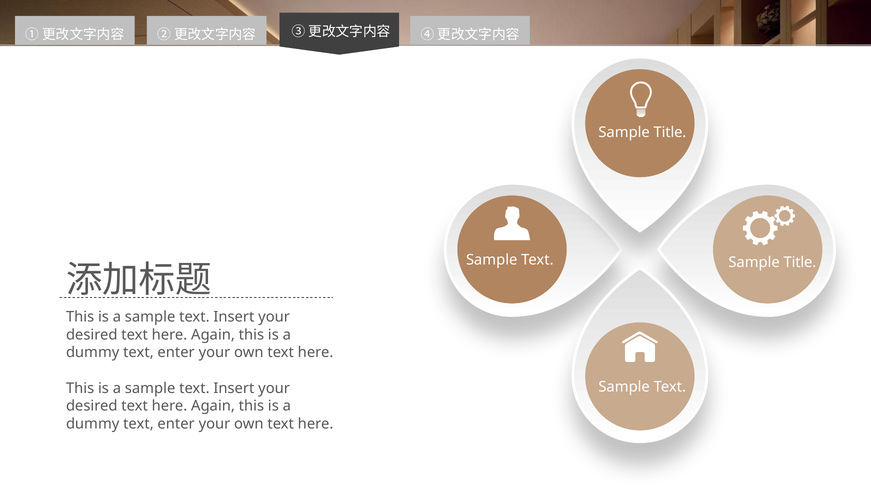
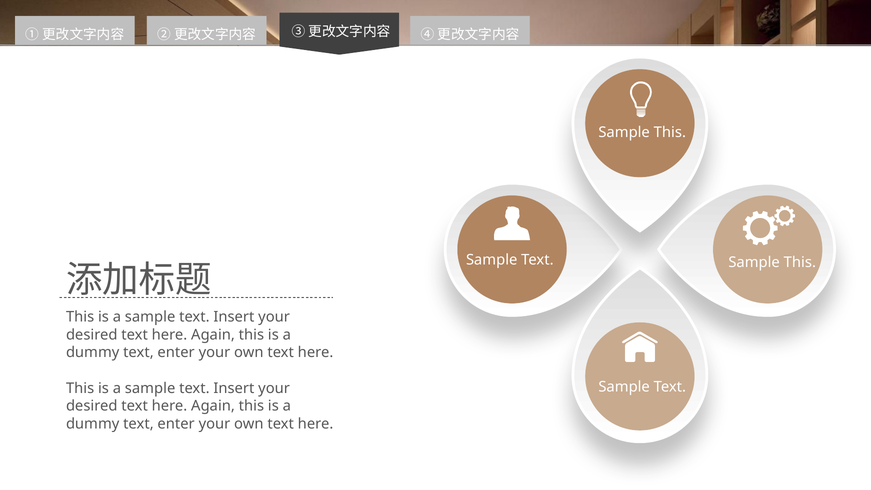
Title at (670, 133): Title -> This
Title at (800, 263): Title -> This
